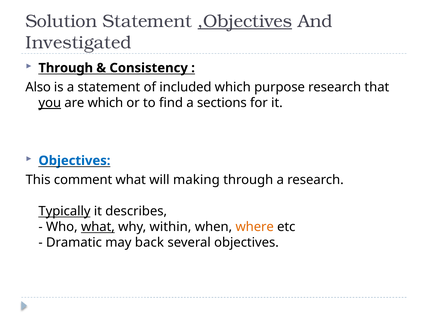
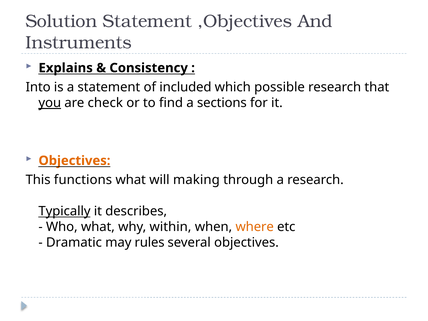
,Objectives underline: present -> none
Investigated: Investigated -> Instruments
Through at (66, 68): Through -> Explains
Also: Also -> Into
purpose: purpose -> possible
are which: which -> check
Objectives at (74, 161) colour: blue -> orange
comment: comment -> functions
what at (98, 227) underline: present -> none
back: back -> rules
